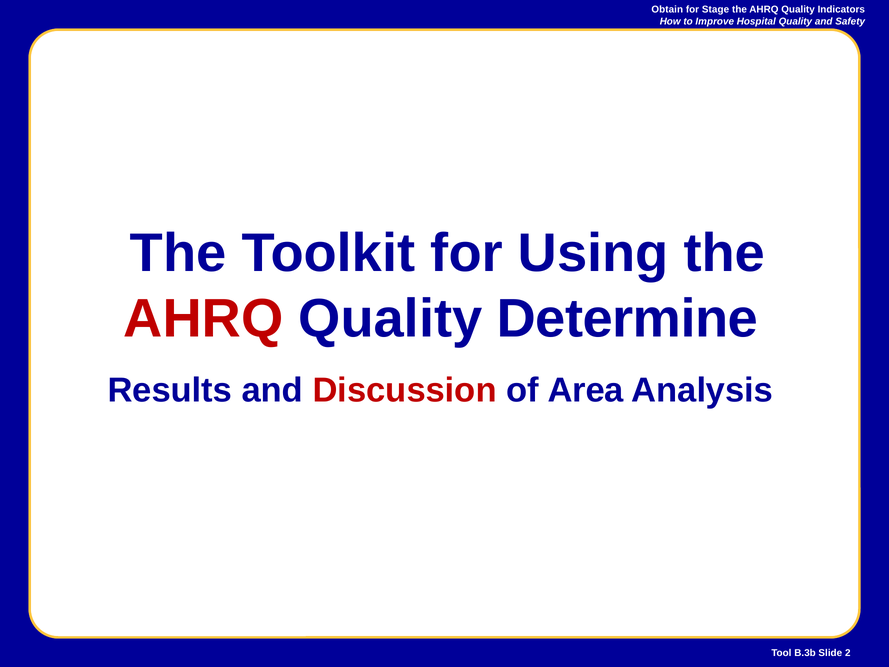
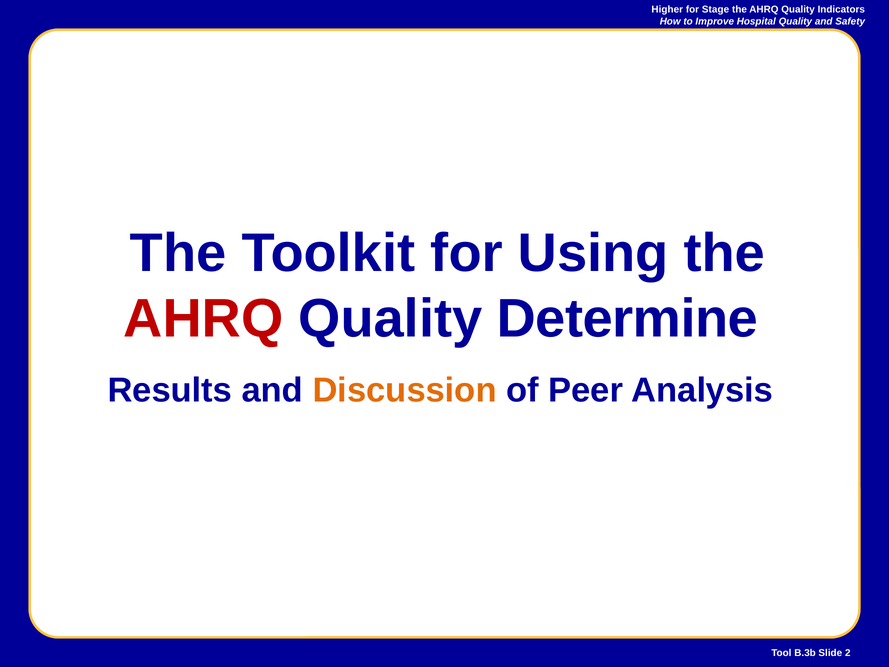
Obtain: Obtain -> Higher
Discussion colour: red -> orange
Area: Area -> Peer
